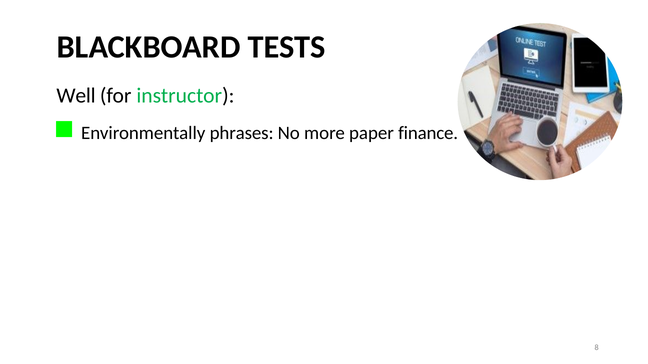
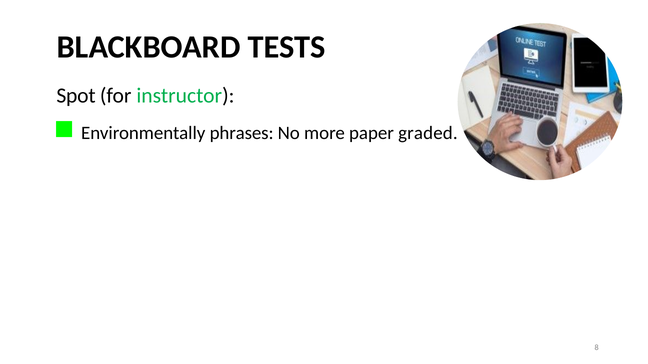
Well: Well -> Spot
finance: finance -> graded
